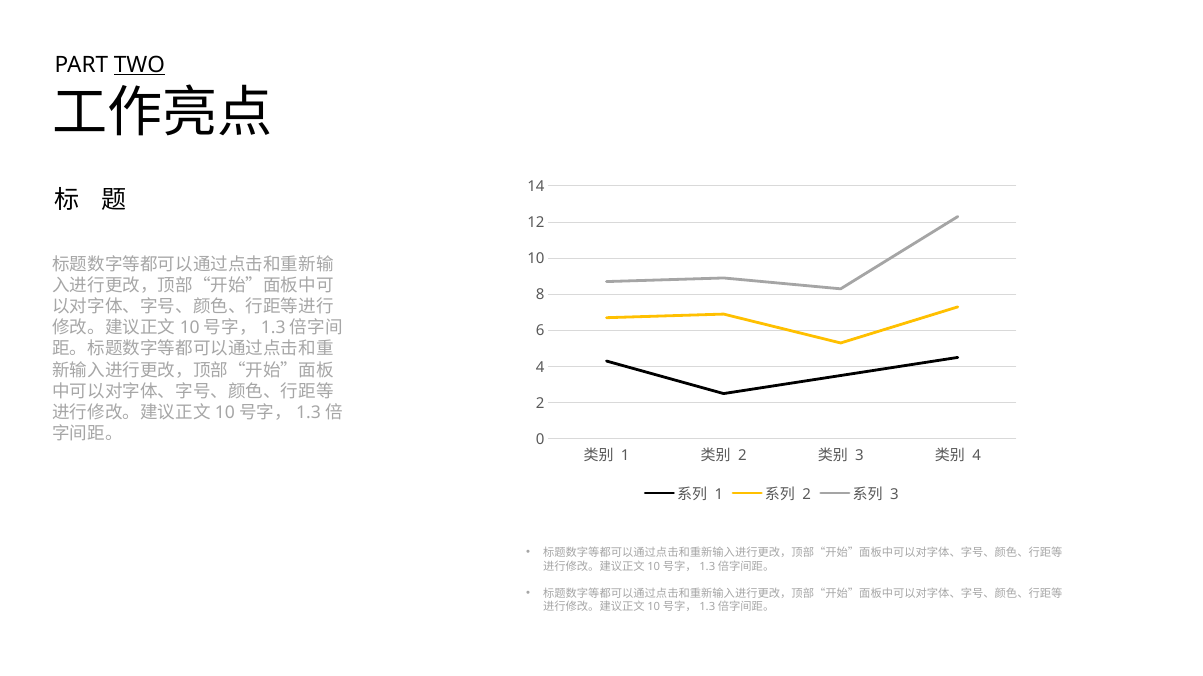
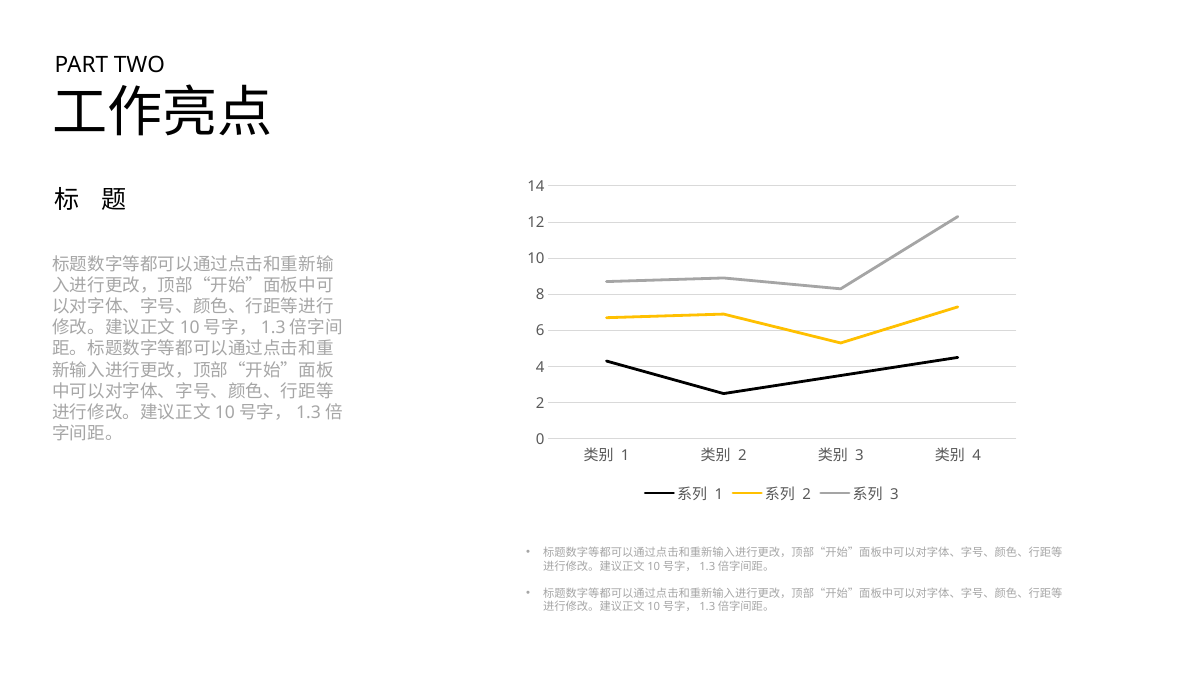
TWO underline: present -> none
